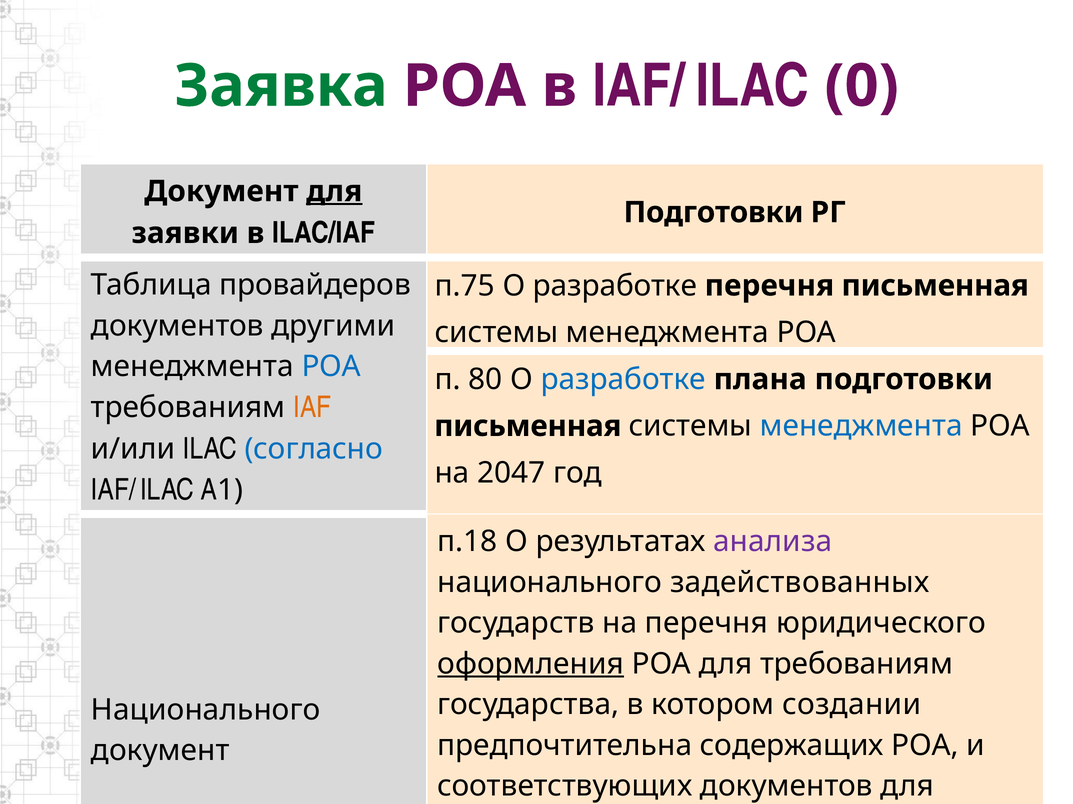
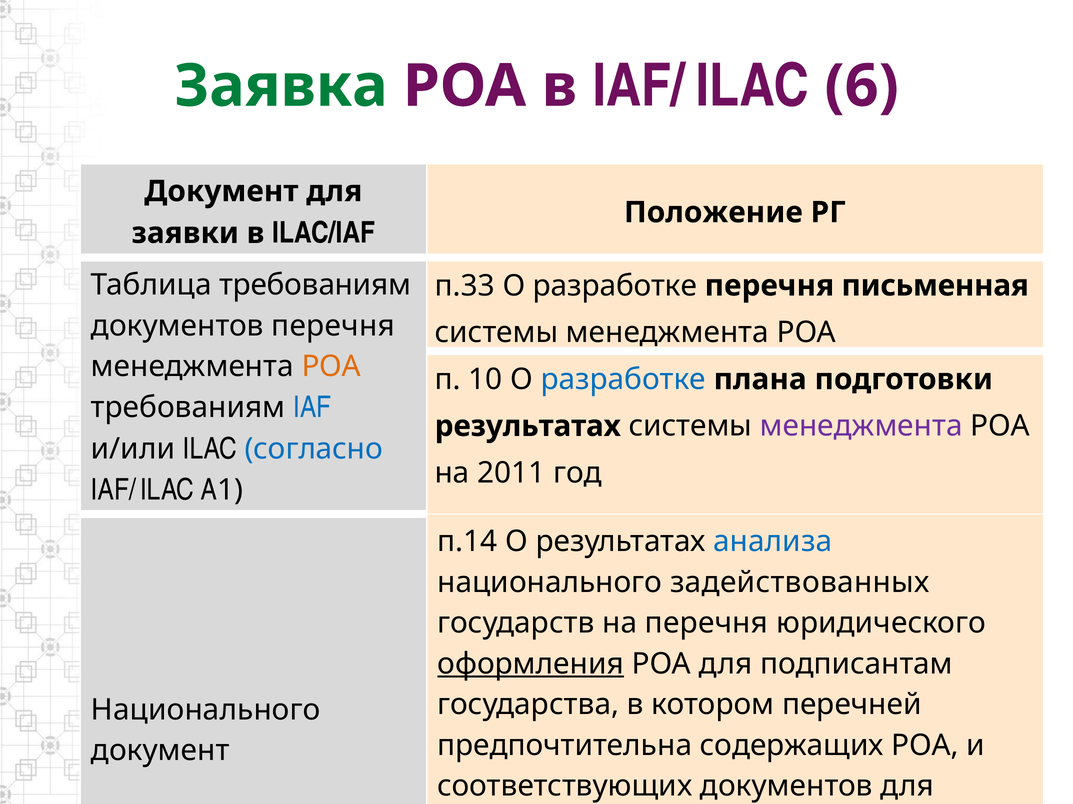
0: 0 -> 6
для at (334, 191) underline: present -> none
ILAC/IAF Подготовки: Подготовки -> Положение
Таблица провайдеров: провайдеров -> требованиям
п.75: п.75 -> п.33
документов другими: другими -> перечня
РОА at (331, 367) colour: blue -> orange
80: 80 -> 10
IAF colour: orange -> blue
письменная at (528, 427): письменная -> результатах
менеджмента at (861, 427) colour: blue -> purple
2047: 2047 -> 2011
п.18: п.18 -> п.14
анализа colour: purple -> blue
для требованиям: требованиям -> подписантам
создании: создании -> перечней
